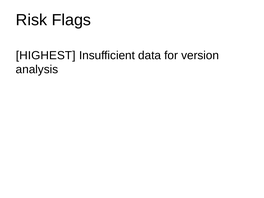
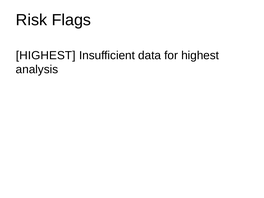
for version: version -> highest
